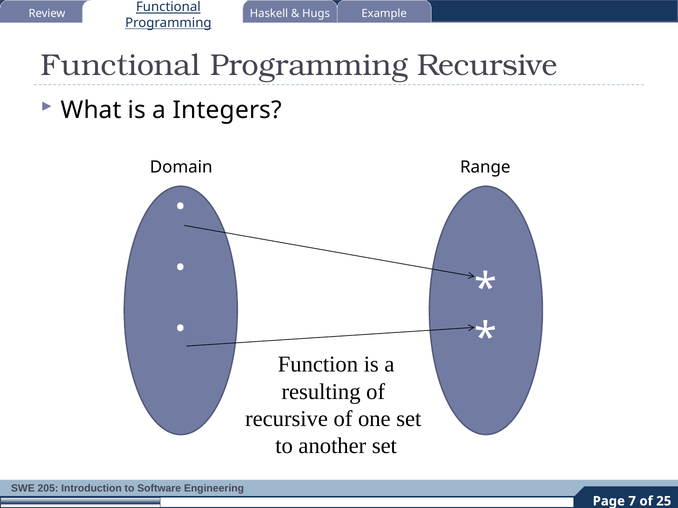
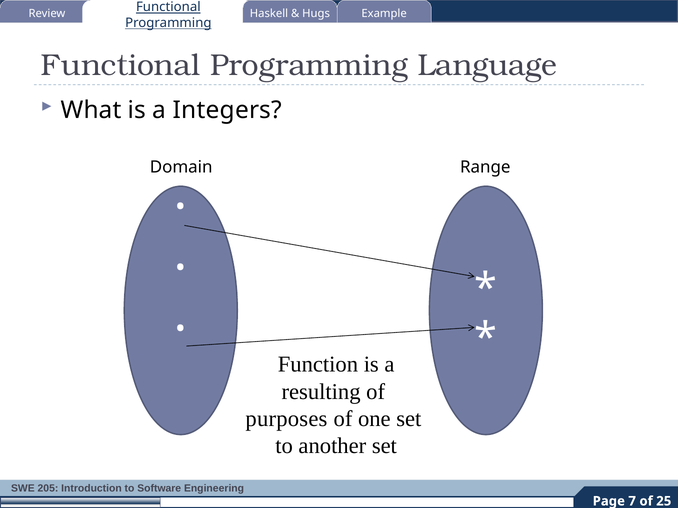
Programming Recursive: Recursive -> Language
recursive at (287, 419): recursive -> purposes
